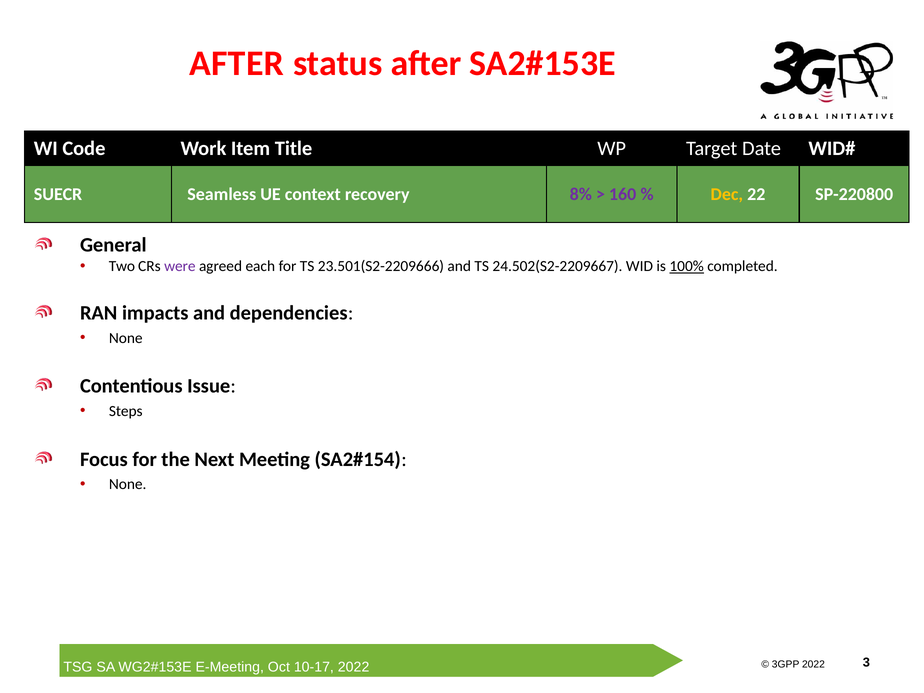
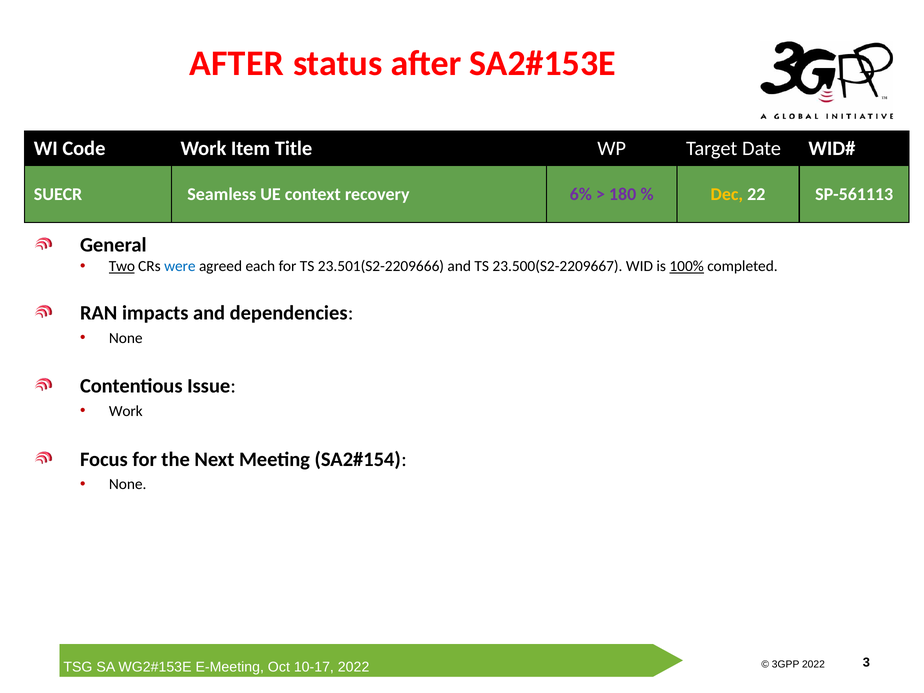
8%: 8% -> 6%
160: 160 -> 180
SP-220800: SP-220800 -> SP-561113
Two underline: none -> present
were colour: purple -> blue
24.502(S2-2209667: 24.502(S2-2209667 -> 23.500(S2-2209667
Steps at (126, 411): Steps -> Work
